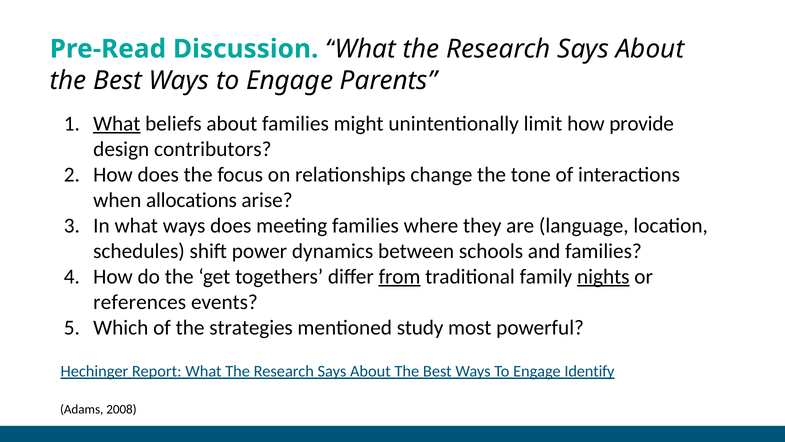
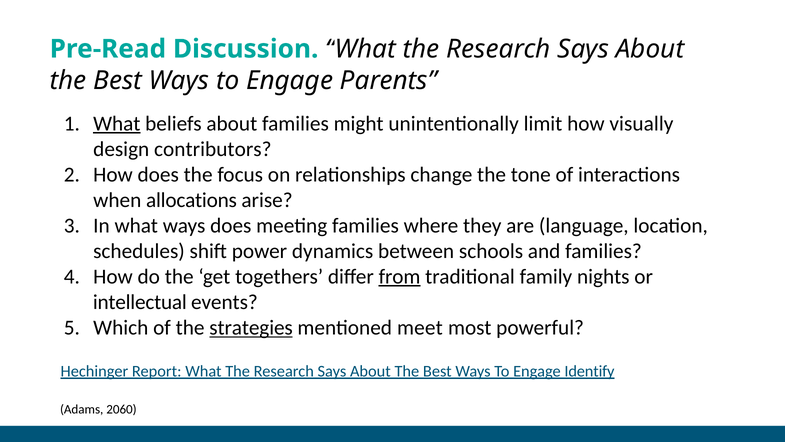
provide: provide -> visually
nights underline: present -> none
references: references -> intellectual
strategies underline: none -> present
study: study -> meet
2008: 2008 -> 2060
